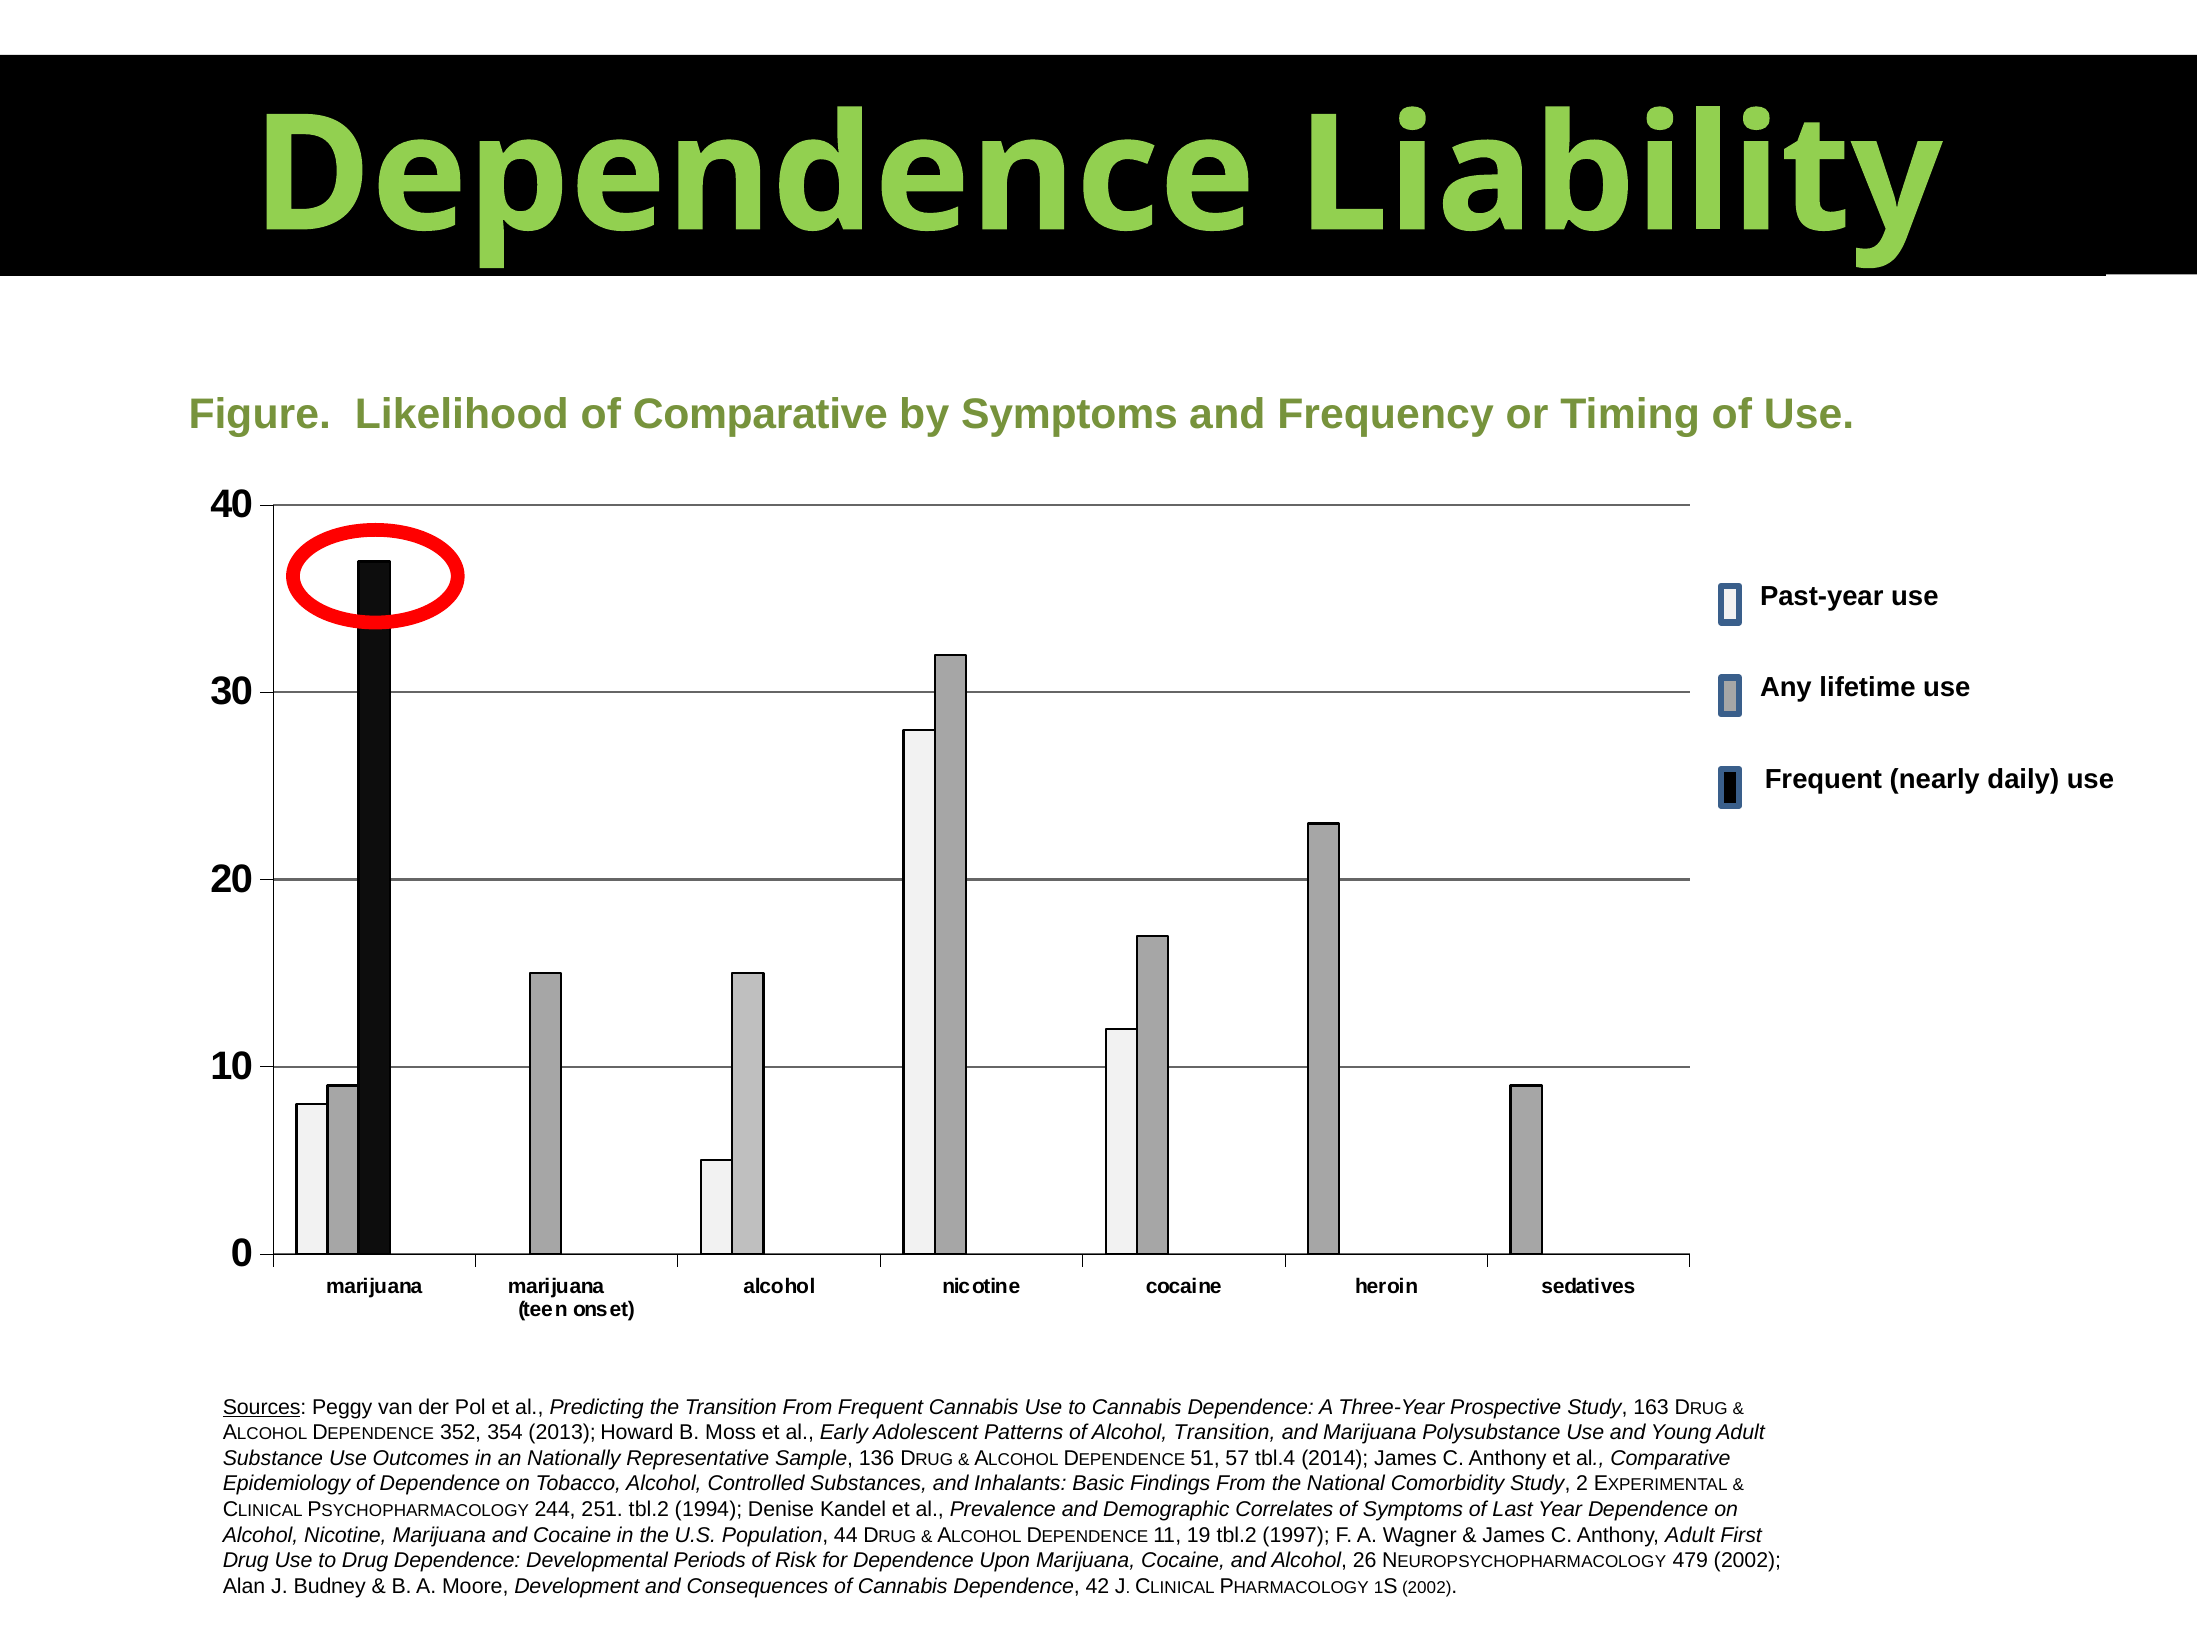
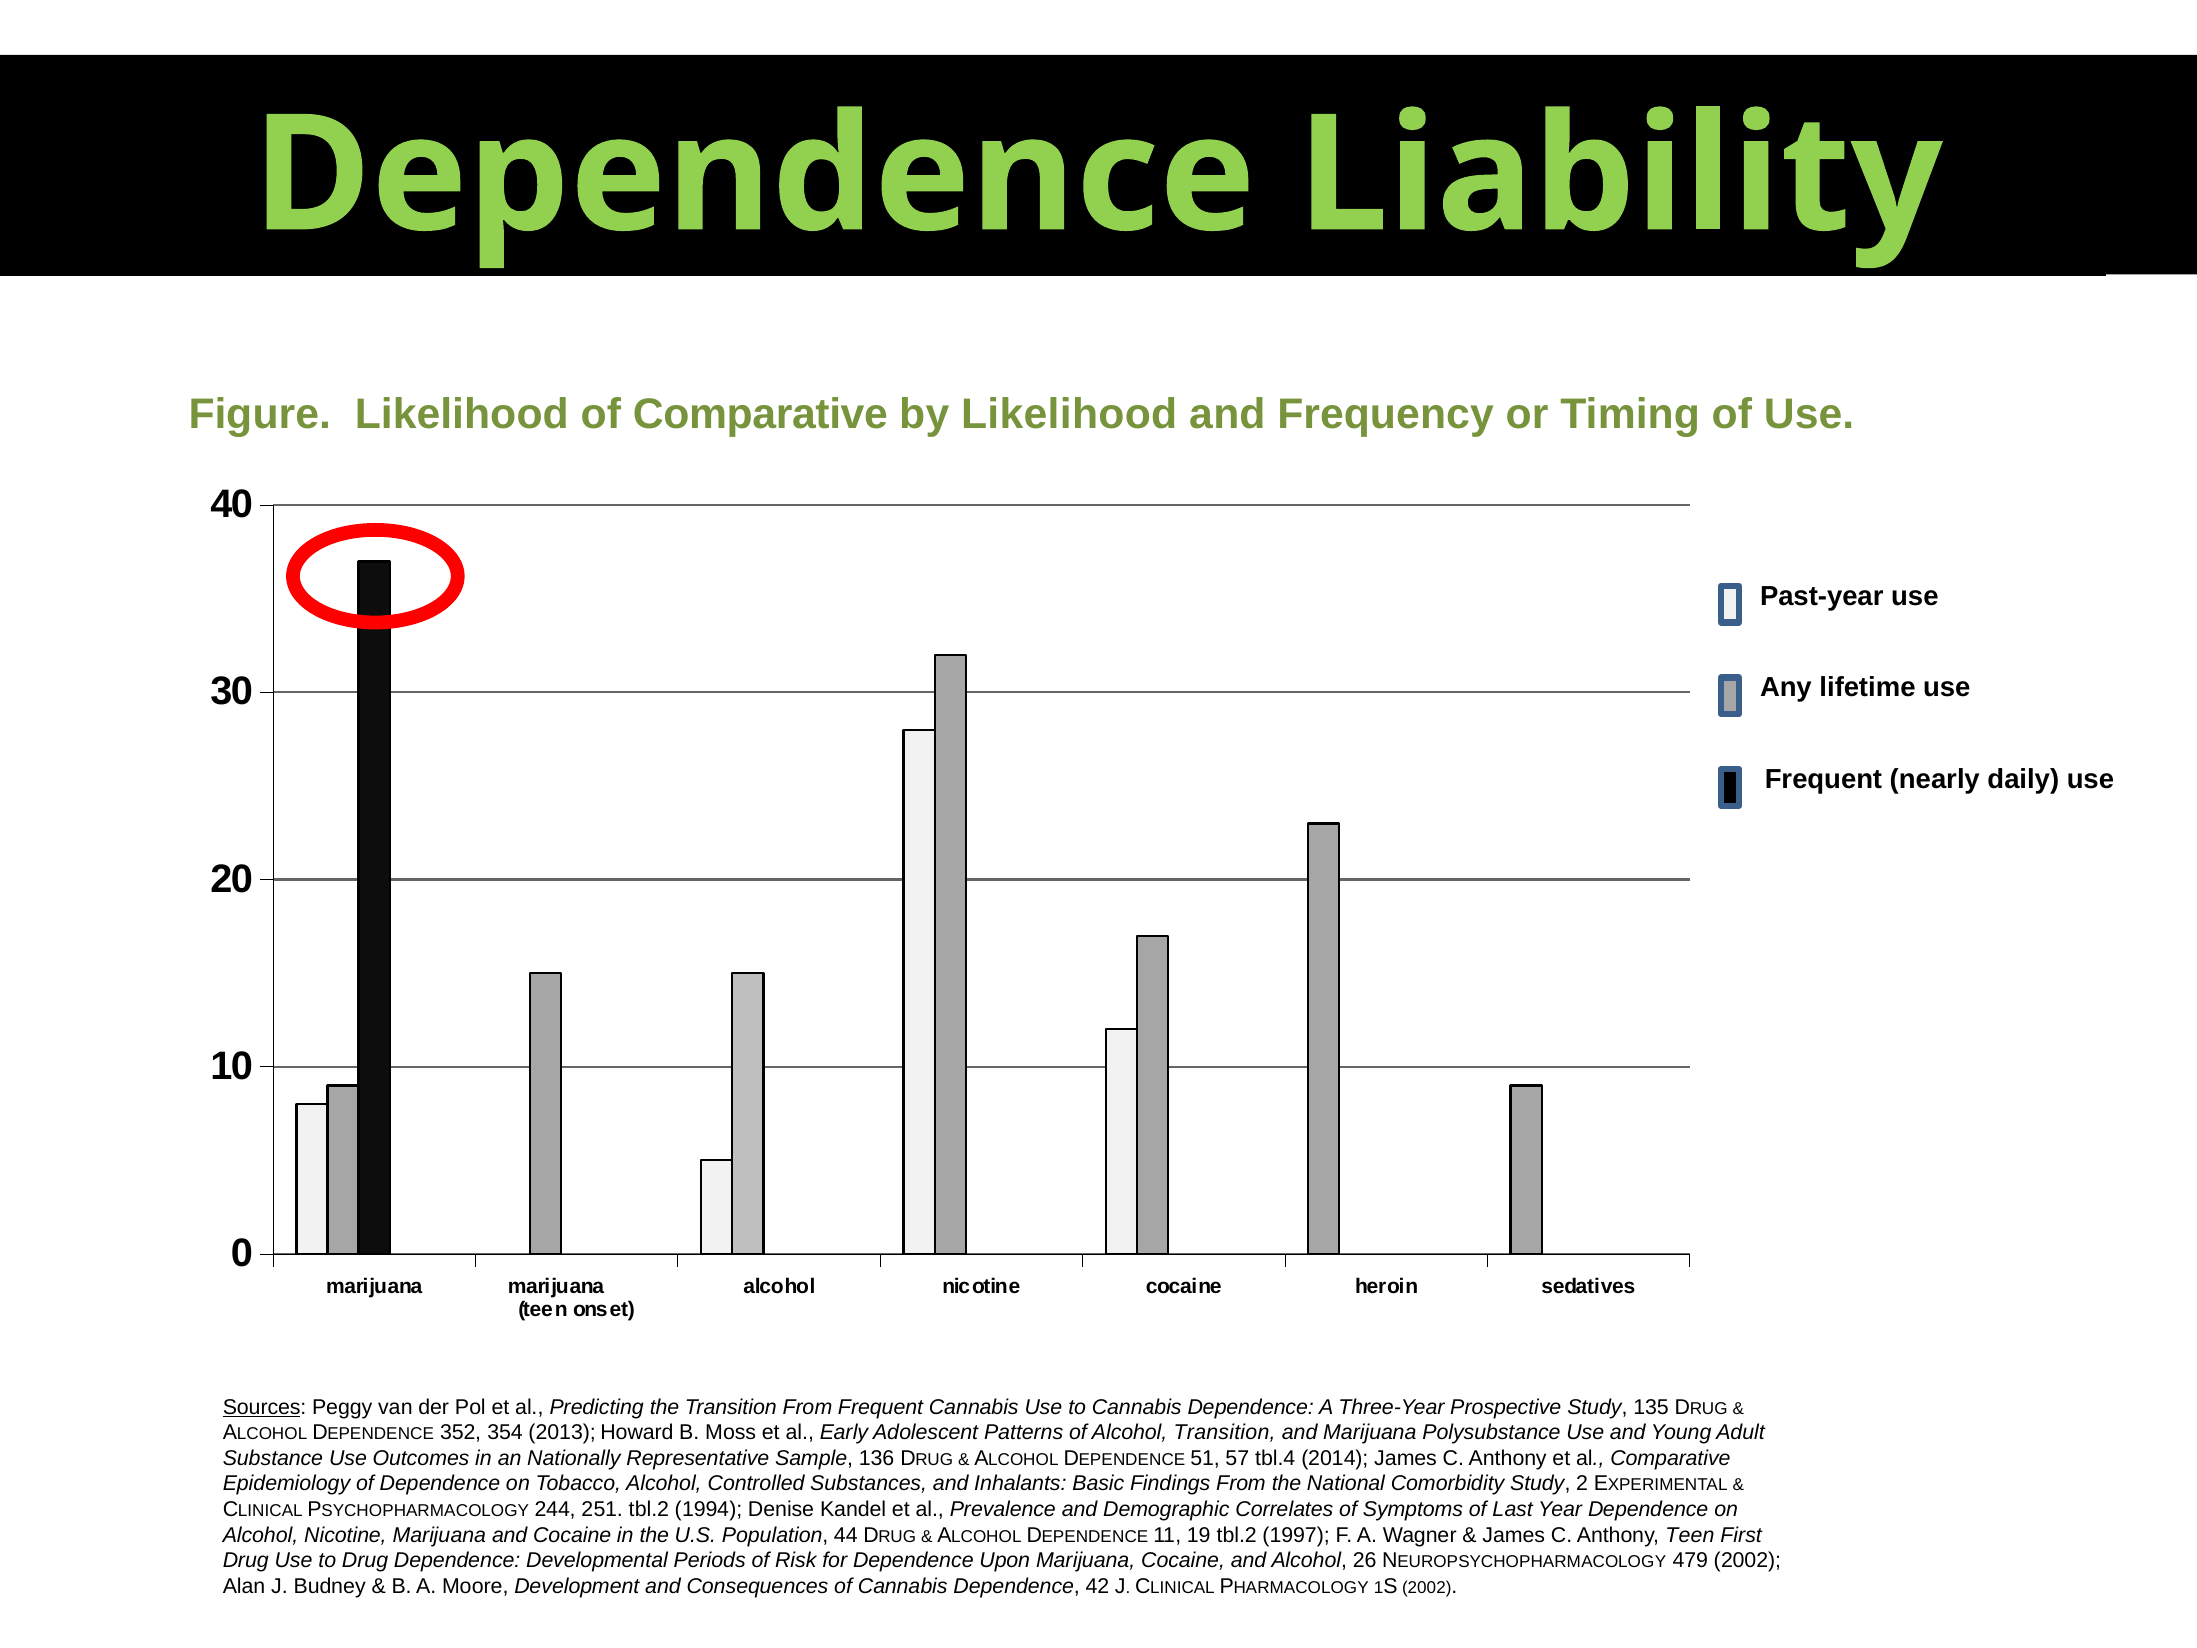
by Symptoms: Symptoms -> Likelihood
163: 163 -> 135
Anthony Adult: Adult -> Teen
